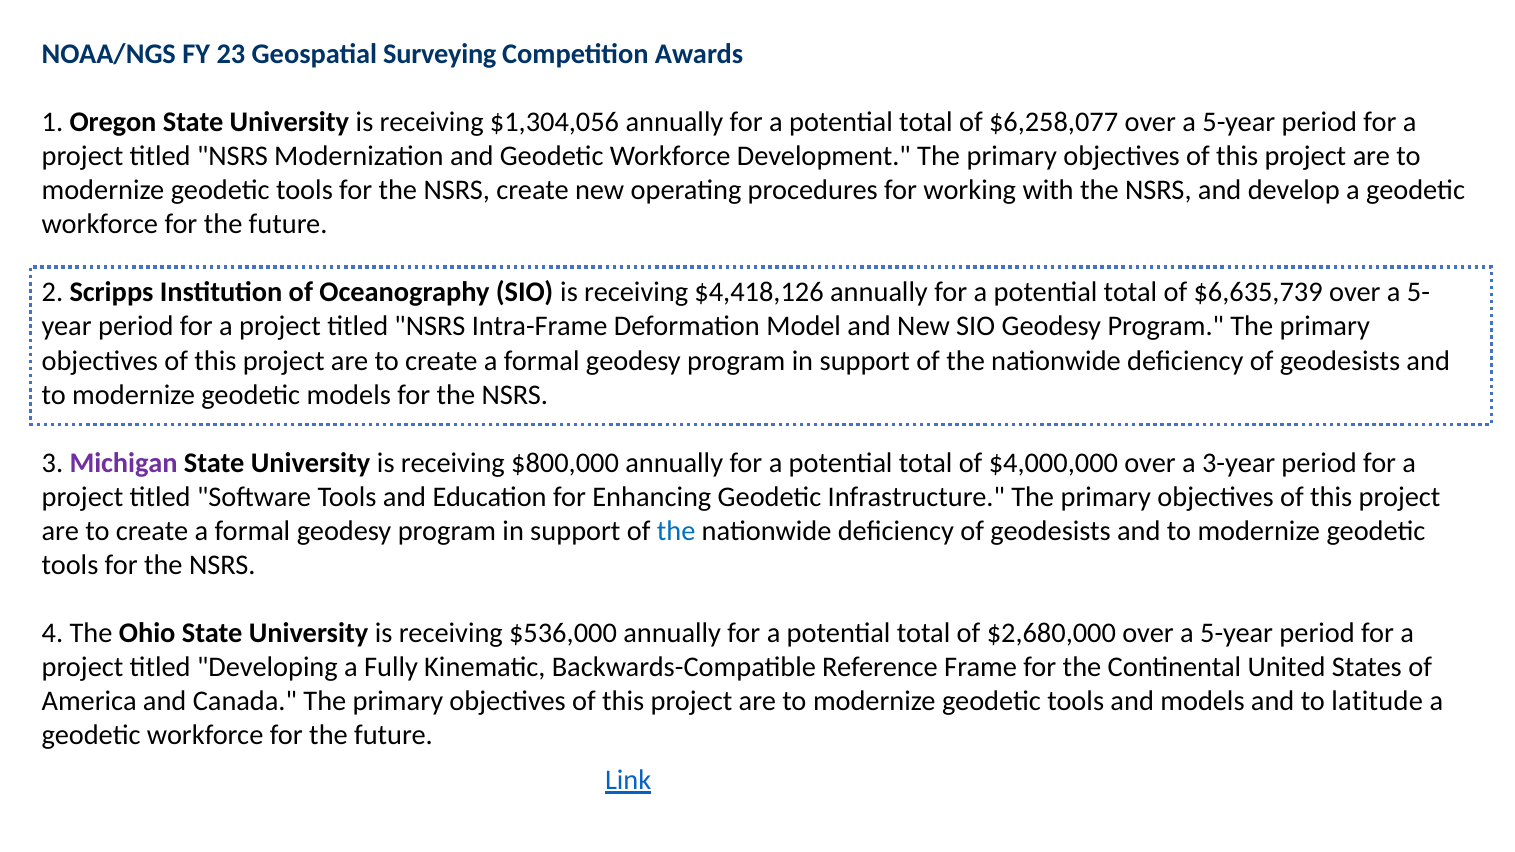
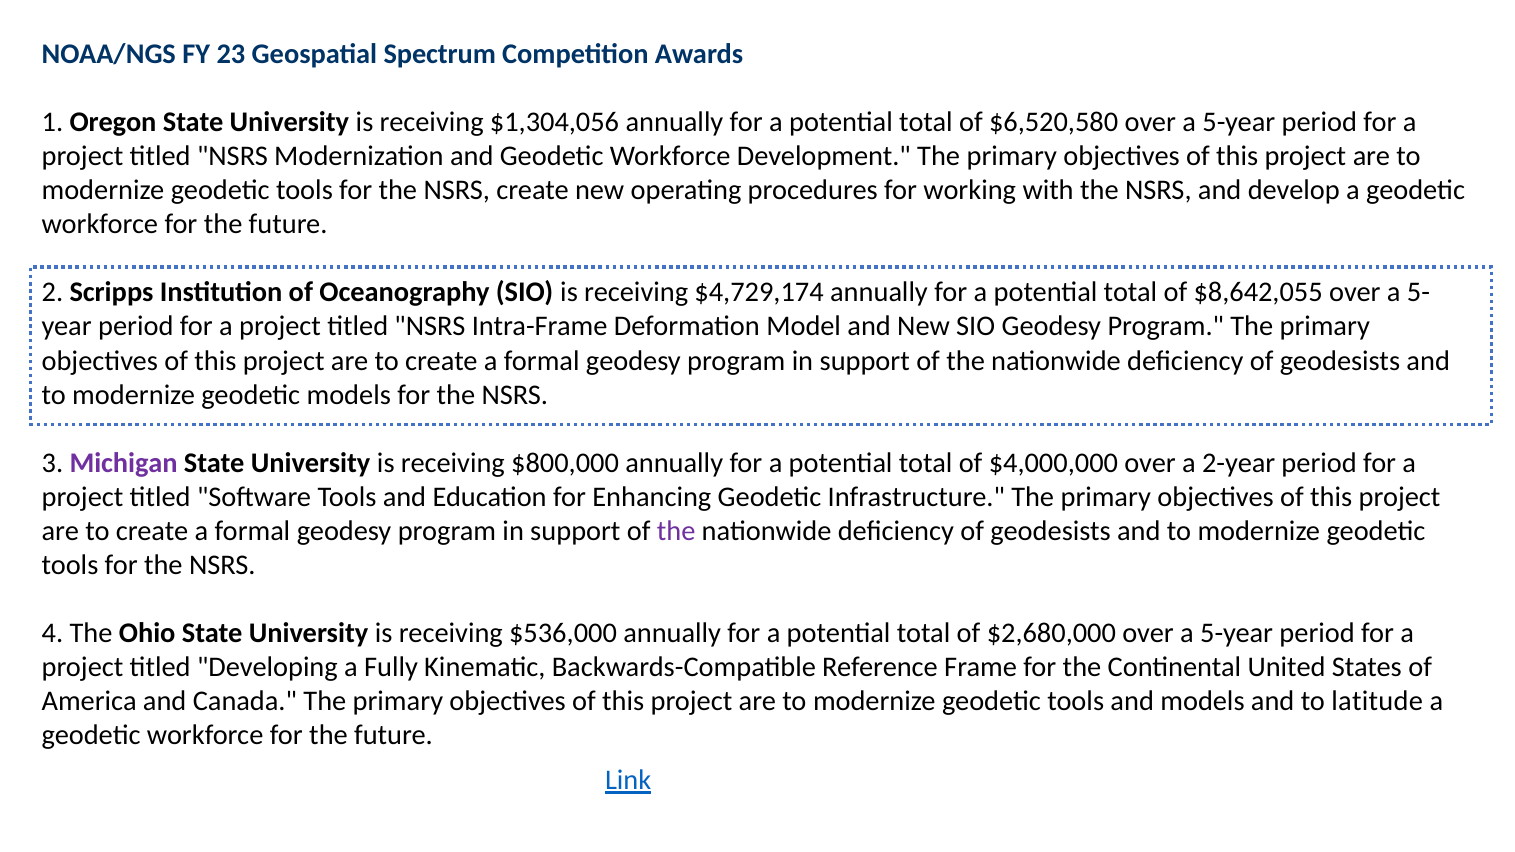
Surveying: Surveying -> Spectrum
$6,258,077: $6,258,077 -> $6,520,580
$4,418,126: $4,418,126 -> $4,729,174
$6,635,739: $6,635,739 -> $8,642,055
3-year: 3-year -> 2-year
the at (676, 531) colour: blue -> purple
